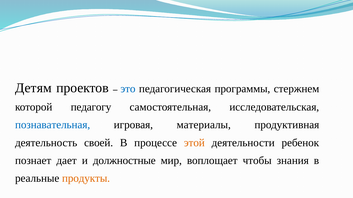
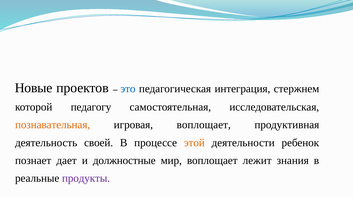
Детям: Детям -> Новые
программы: программы -> интеграция
познавательная colour: blue -> orange
игровая материалы: материалы -> воплощает
чтобы: чтобы -> лежит
продукты colour: orange -> purple
